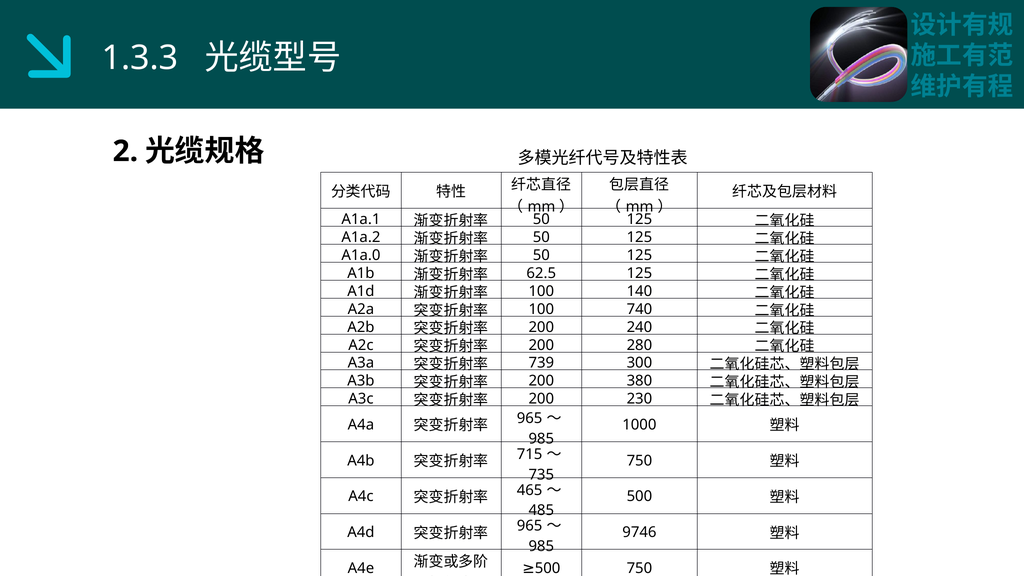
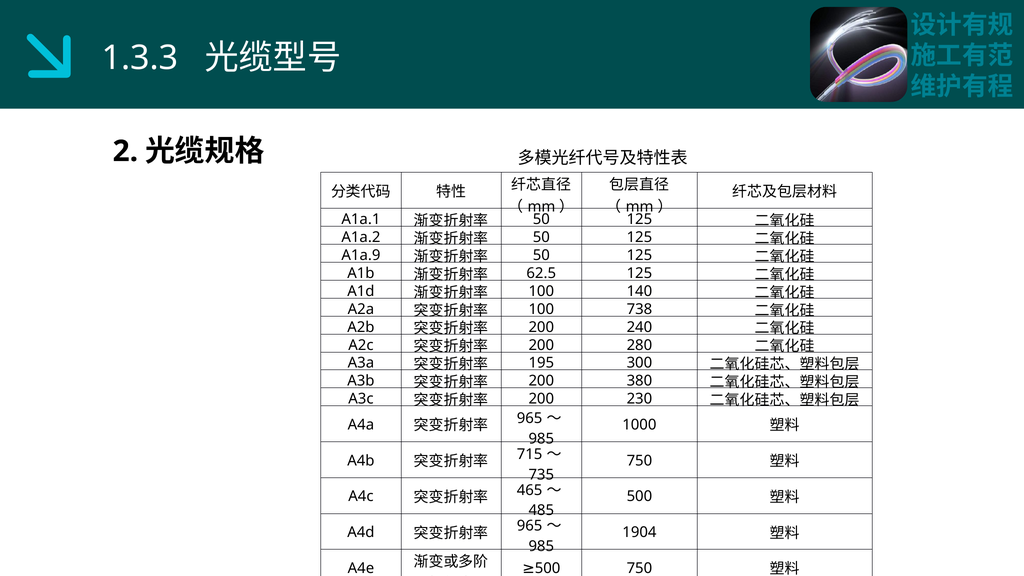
A1a.0: A1a.0 -> A1a.9
740: 740 -> 738
739: 739 -> 195
9746: 9746 -> 1904
